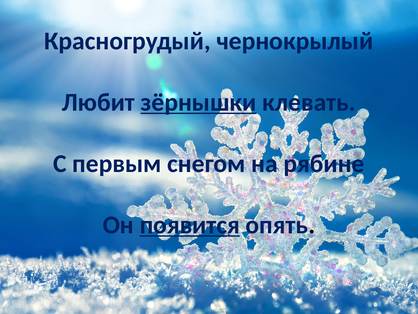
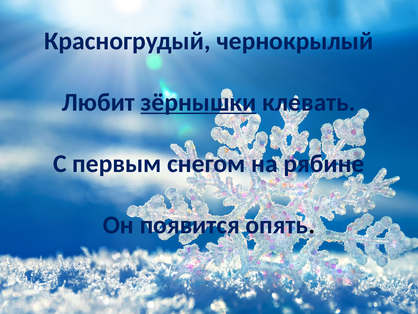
появится underline: present -> none
